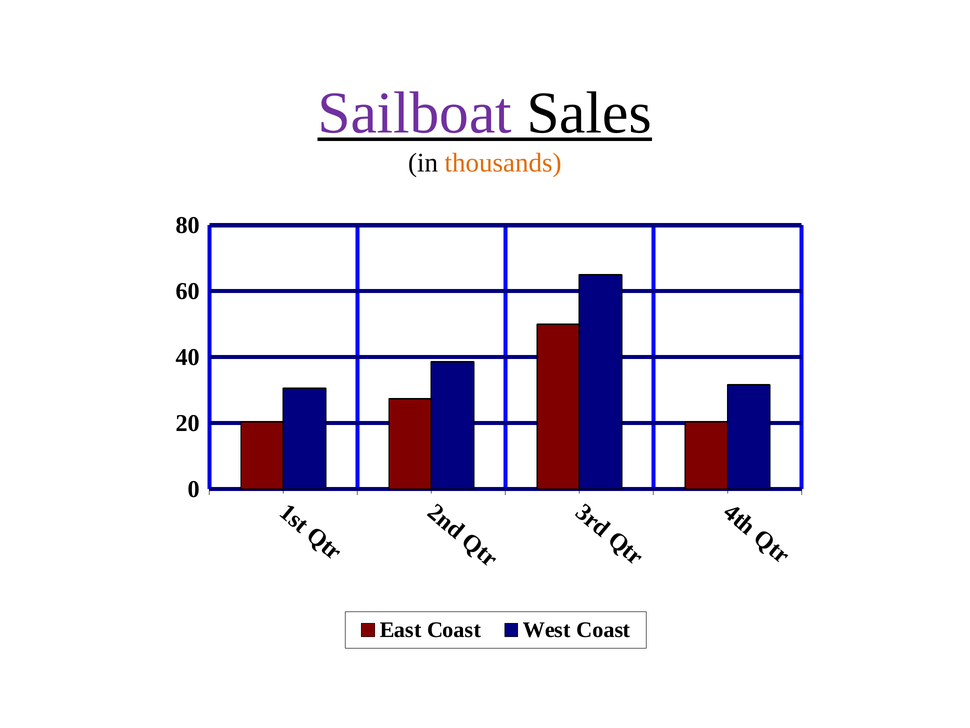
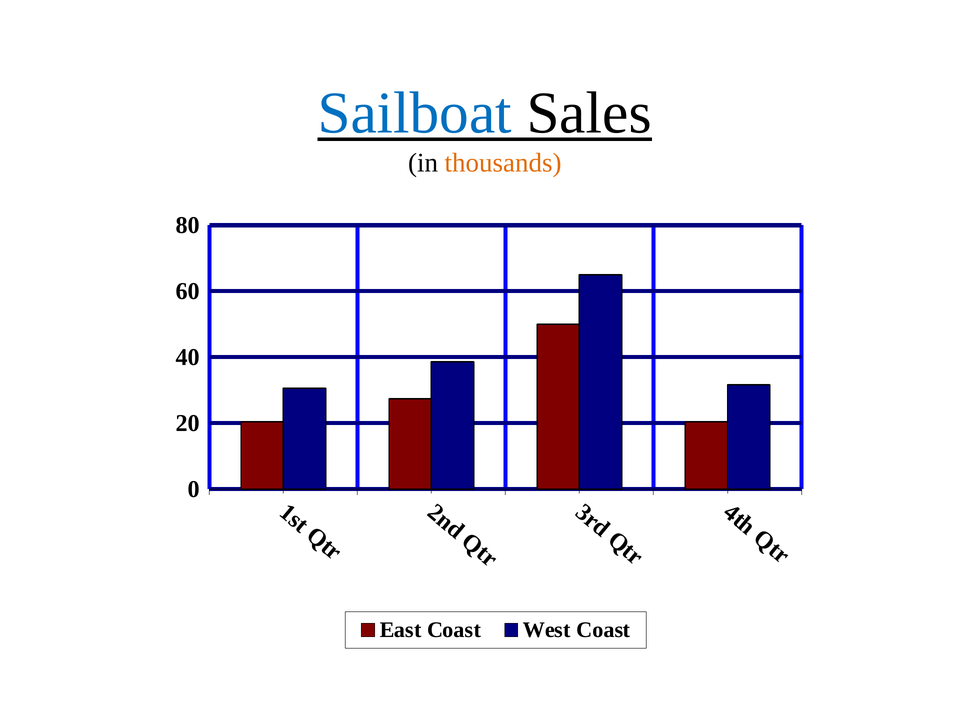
Sailboat colour: purple -> blue
